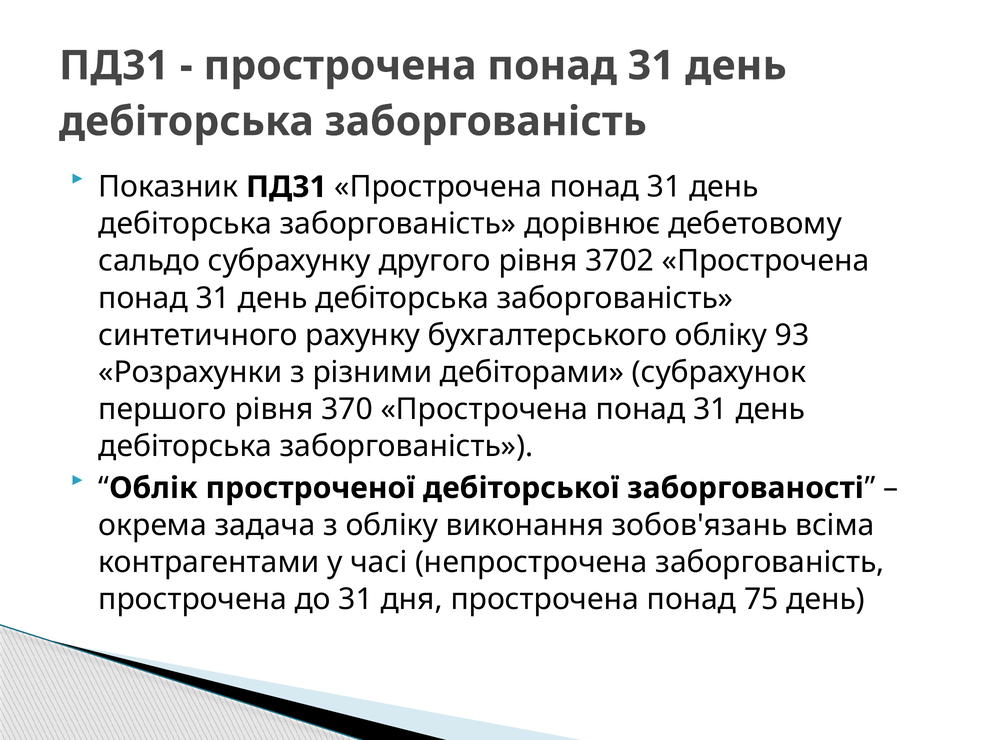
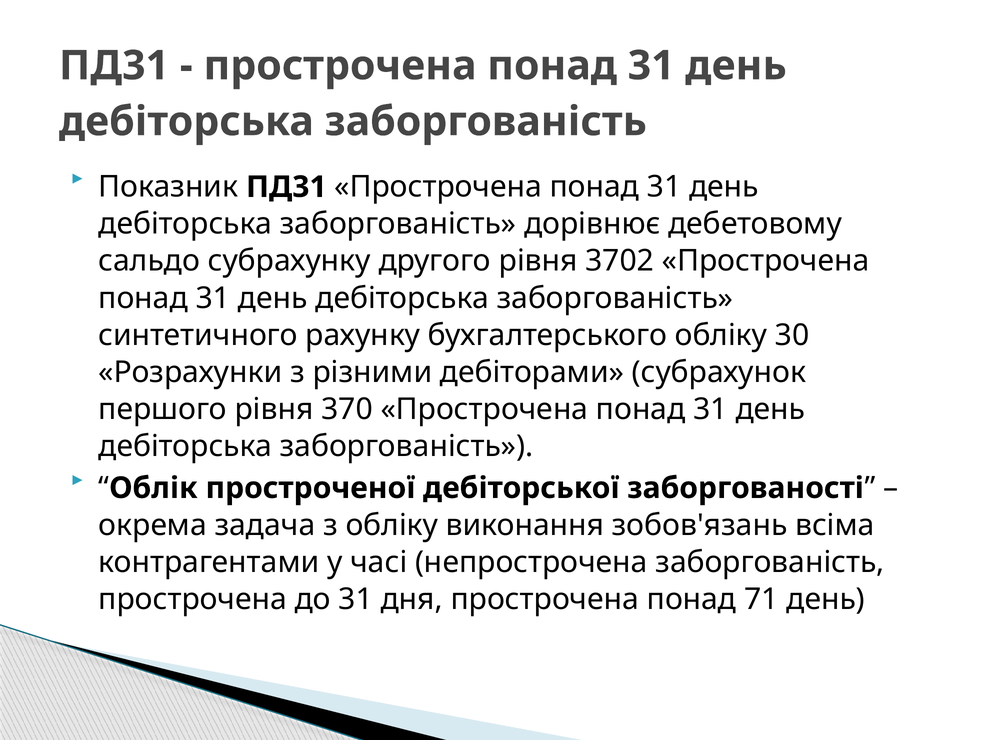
93: 93 -> 30
75: 75 -> 71
